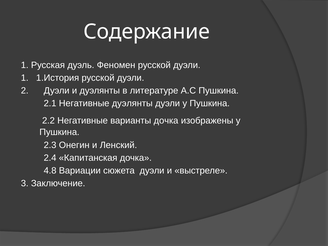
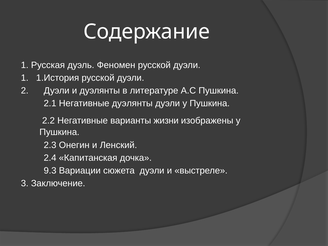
варианты дочка: дочка -> жизни
4.8: 4.8 -> 9.3
